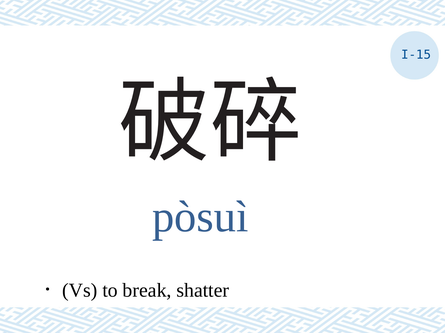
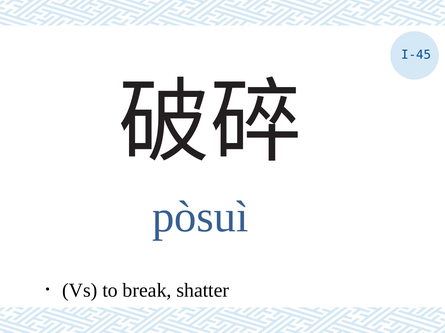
I-15: I-15 -> I-45
